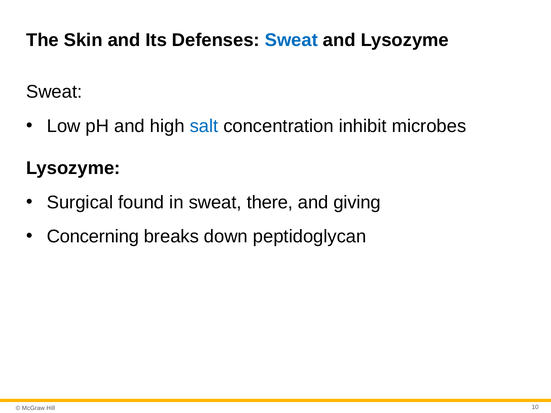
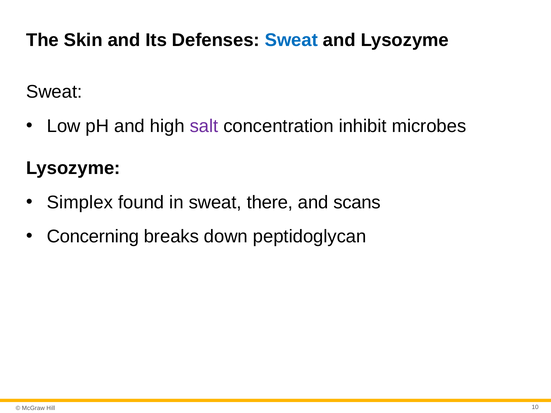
salt colour: blue -> purple
Surgical: Surgical -> Simplex
giving: giving -> scans
